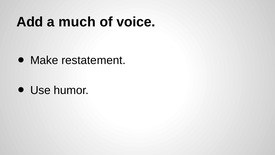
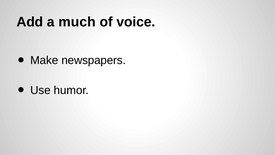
restatement: restatement -> newspapers
